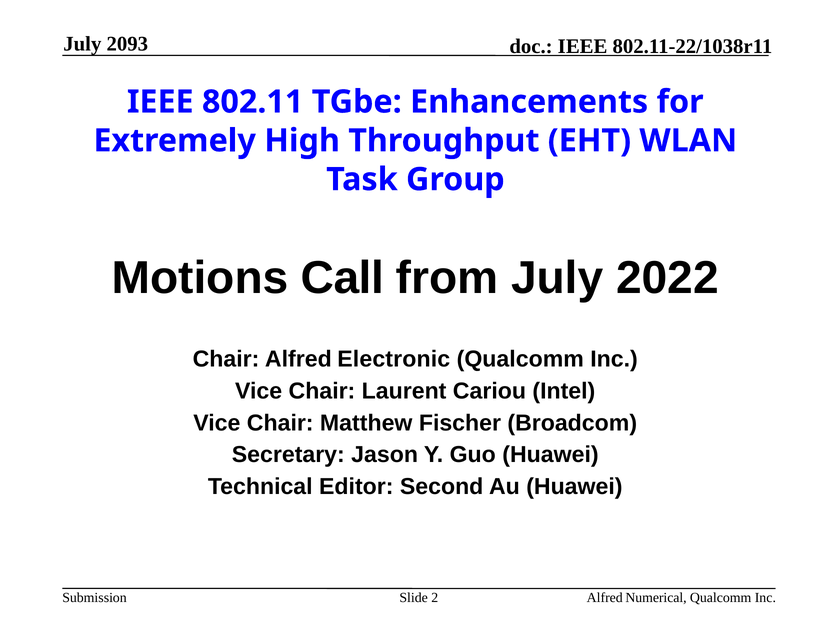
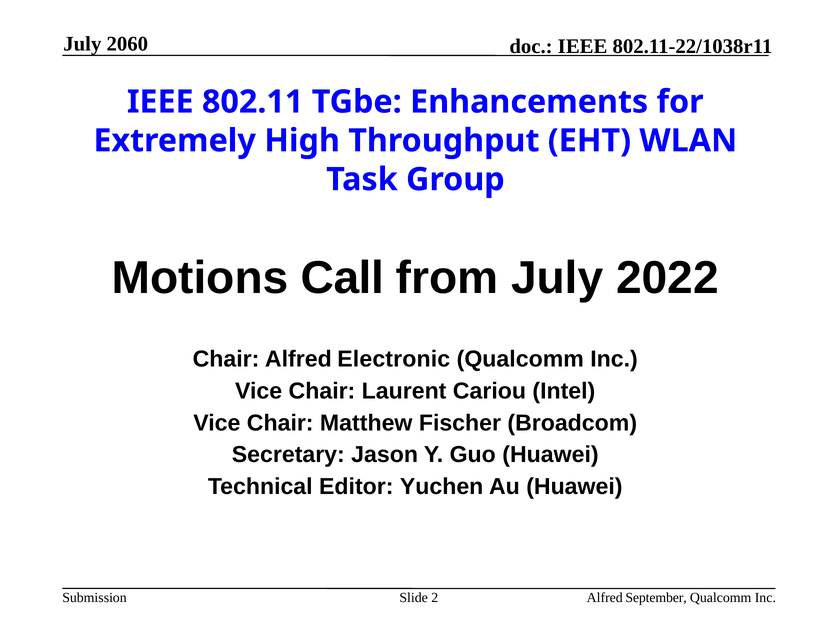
2093: 2093 -> 2060
Second: Second -> Yuchen
Numerical: Numerical -> September
